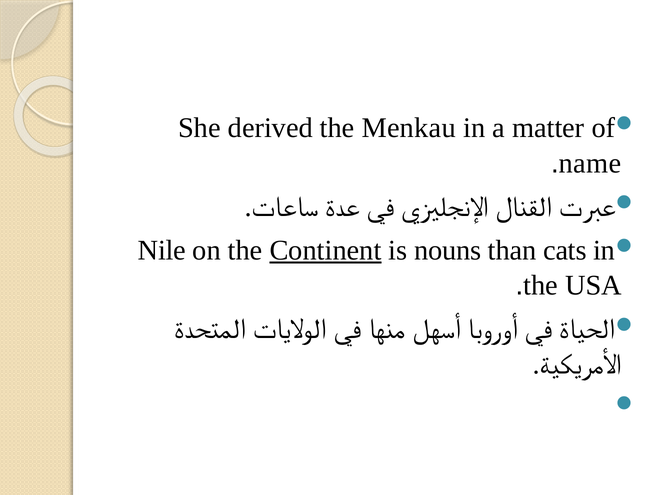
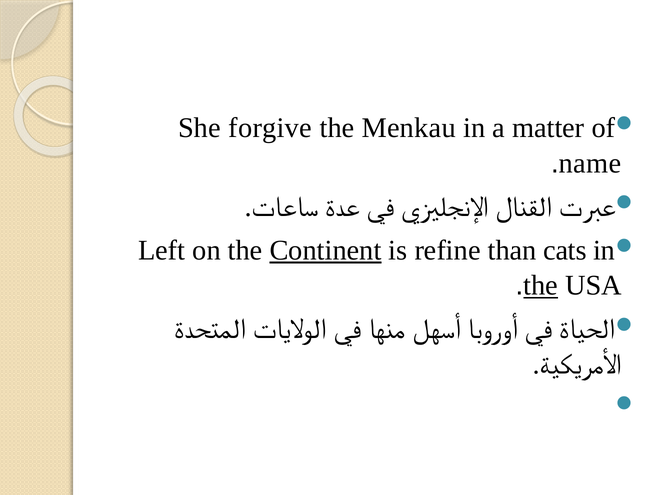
derived: derived -> forgive
Nile: Nile -> Left
nouns: nouns -> refine
the at (541, 286) underline: none -> present
